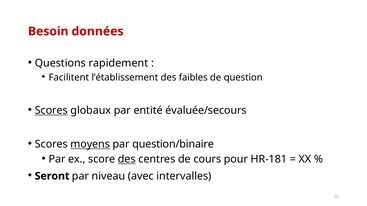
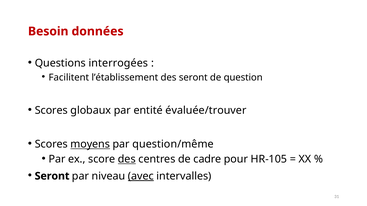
rapidement: rapidement -> interrogées
des faibles: faibles -> seront
Scores at (51, 111) underline: present -> none
évaluée/secours: évaluée/secours -> évaluée/trouver
question/binaire: question/binaire -> question/même
cours: cours -> cadre
HR-181: HR-181 -> HR-105
avec underline: none -> present
